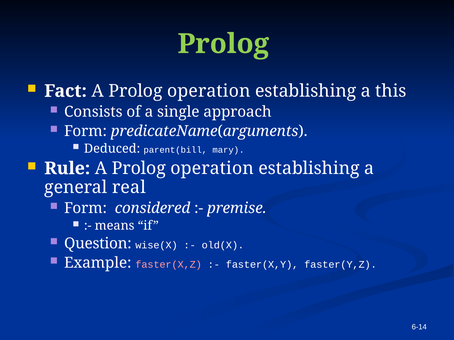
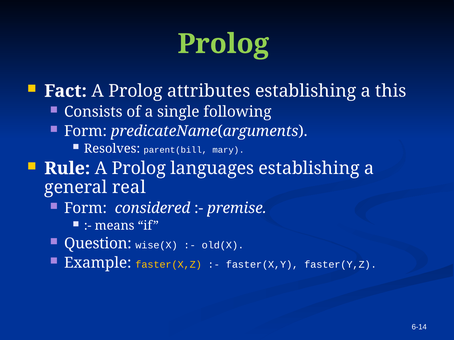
Fact A Prolog operation: operation -> attributes
approach: approach -> following
Deduced: Deduced -> Resolves
Rule A Prolog operation: operation -> languages
faster(X,Z colour: pink -> yellow
